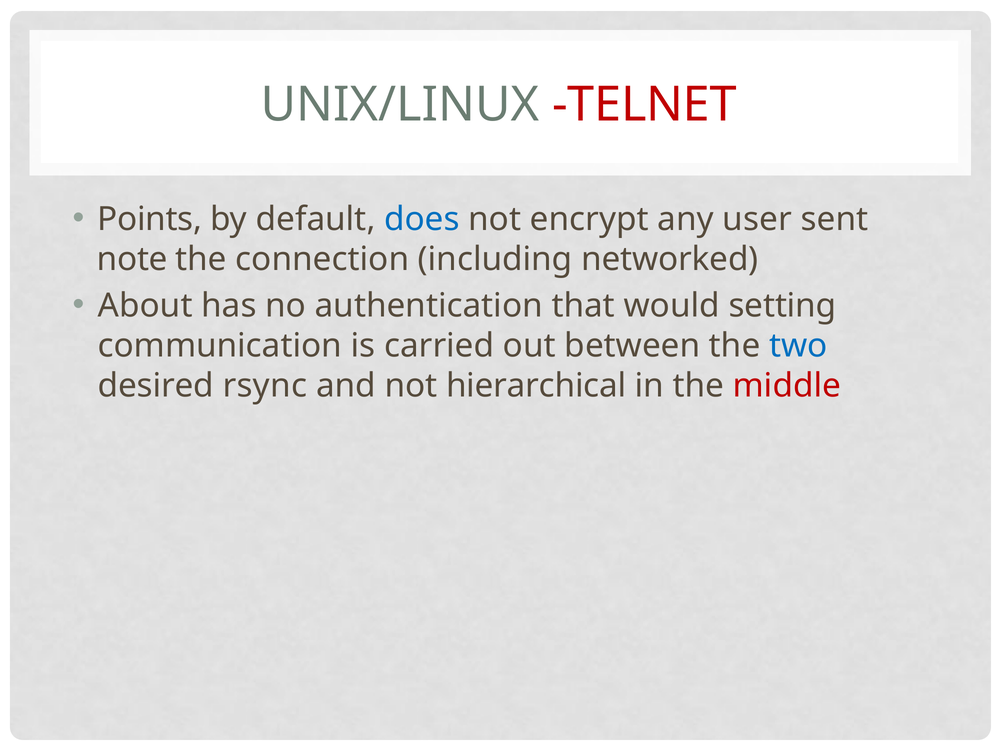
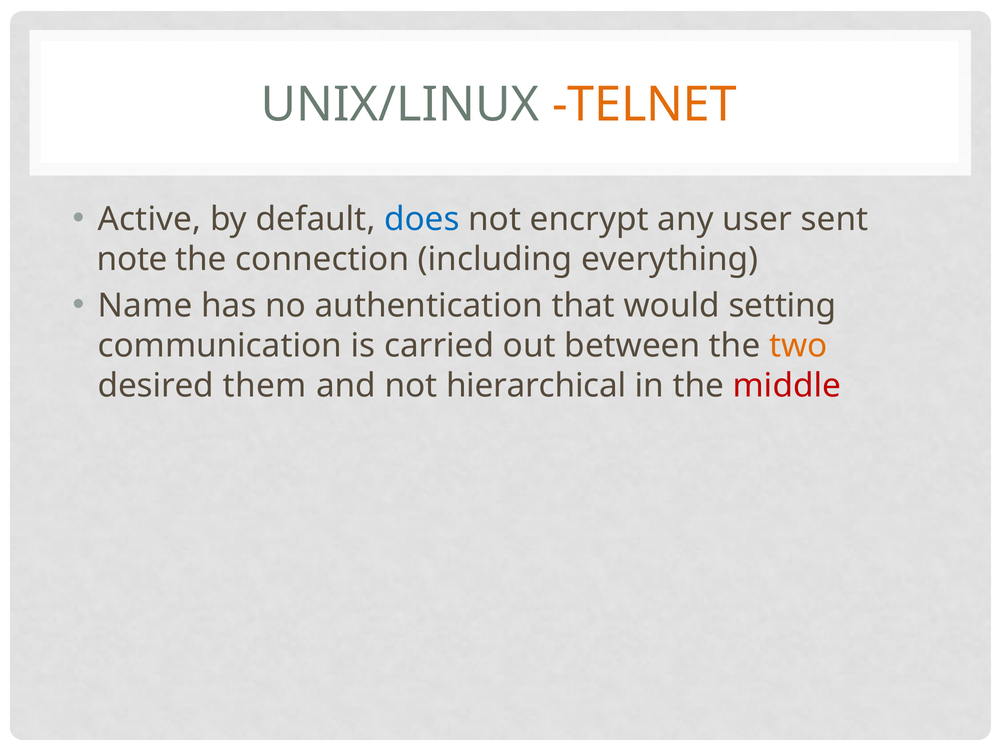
TELNET colour: red -> orange
Points: Points -> Active
networked: networked -> everything
About: About -> Name
two colour: blue -> orange
rsync: rsync -> them
